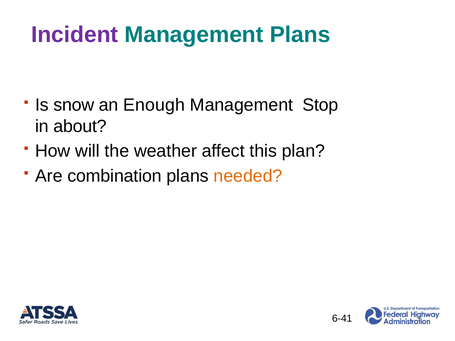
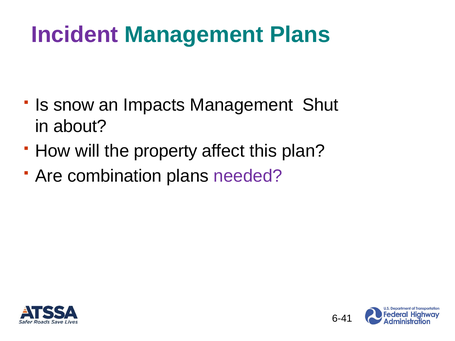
Enough: Enough -> Impacts
Stop: Stop -> Shut
weather: weather -> property
needed colour: orange -> purple
